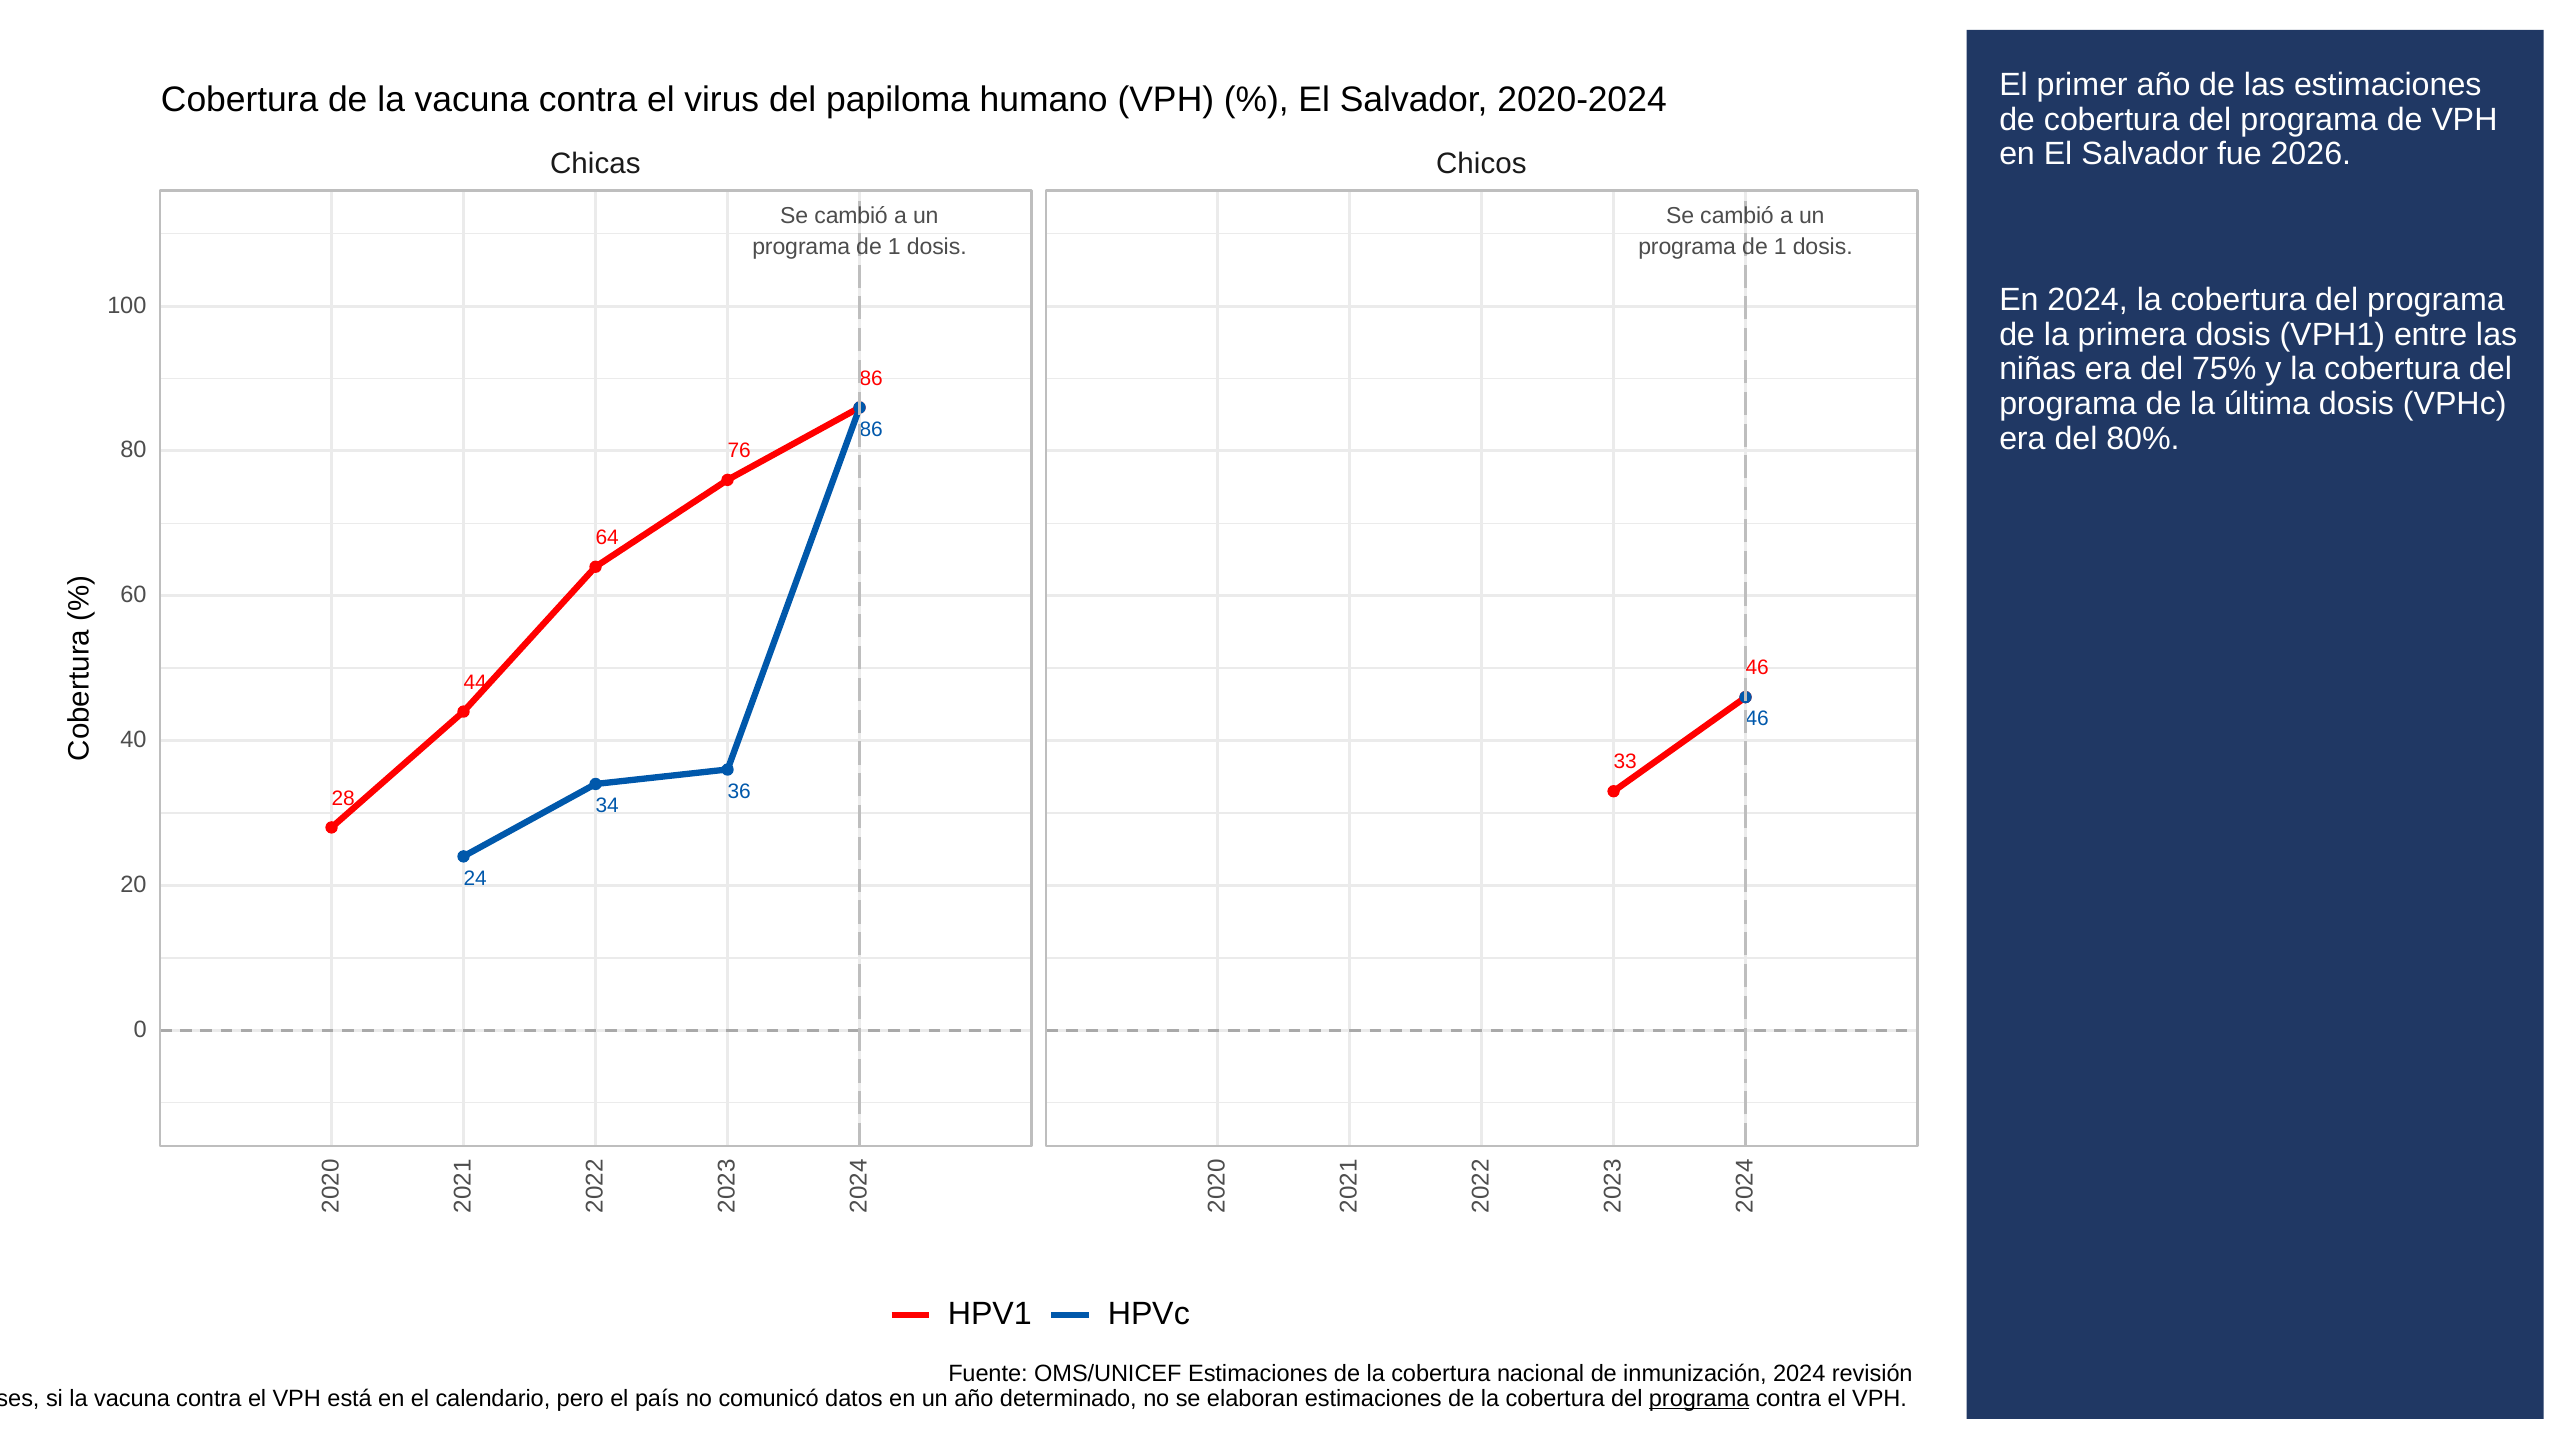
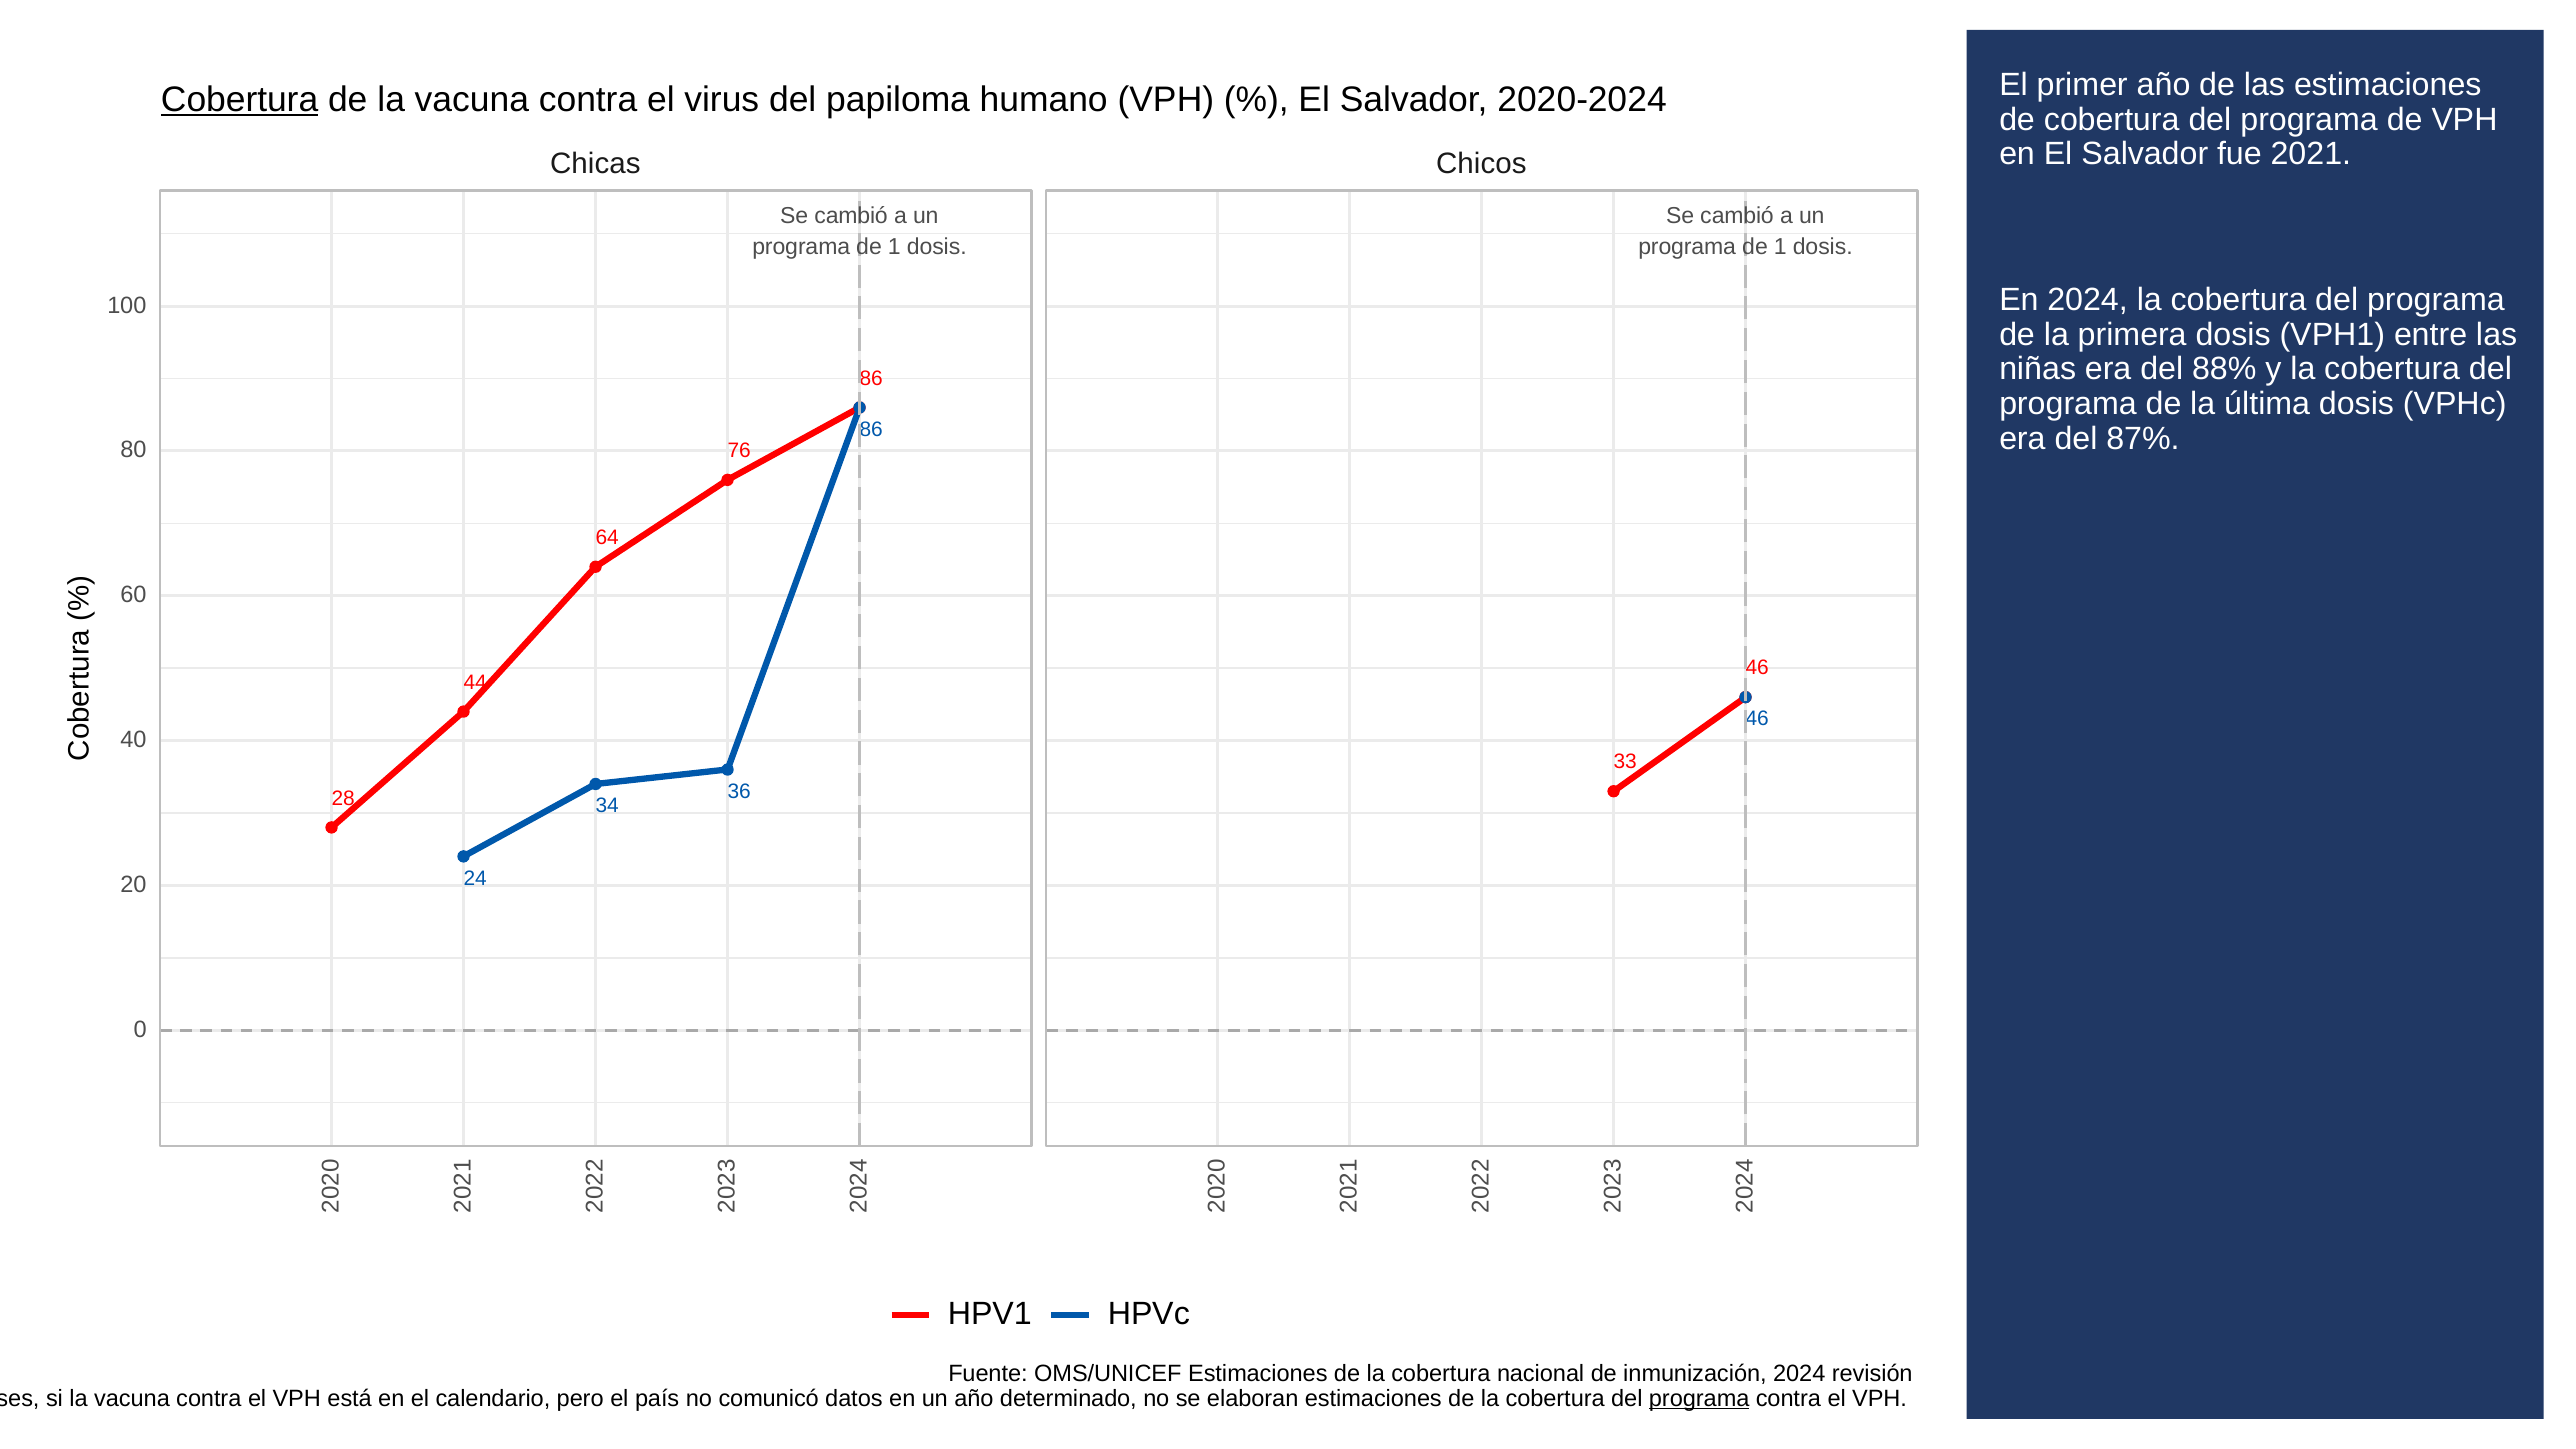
Cobertura at (240, 100) underline: none -> present
2026: 2026 -> 2021
75%: 75% -> 88%
80%: 80% -> 87%
